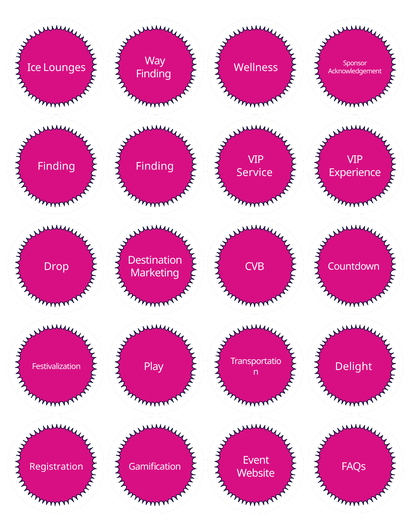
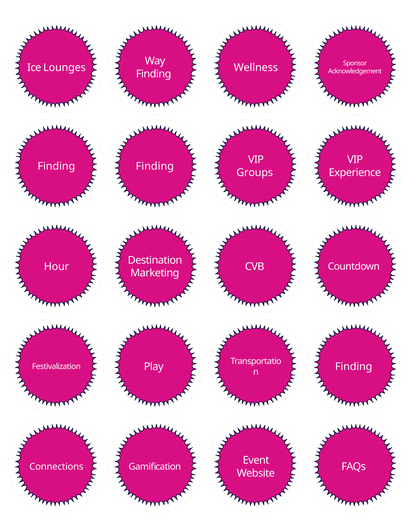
Service: Service -> Groups
Drop: Drop -> Hour
Delight at (354, 367): Delight -> Finding
Registration: Registration -> Connections
